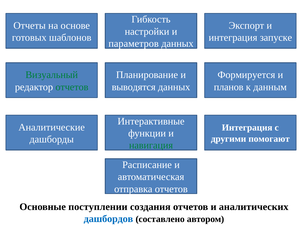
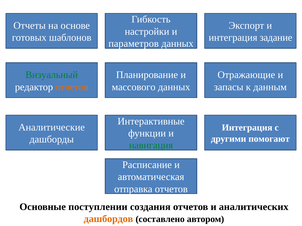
запуске: запуске -> задание
Формируется: Формируется -> Отражающие
отчетов at (72, 87) colour: green -> orange
выводятся: выводятся -> массового
планов: планов -> запасы
дашбордов colour: blue -> orange
